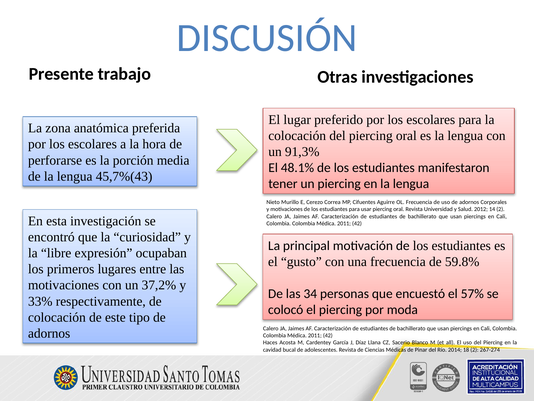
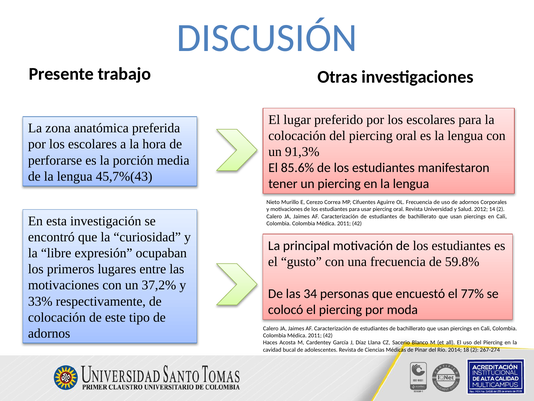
48.1%: 48.1% -> 85.6%
57%: 57% -> 77%
